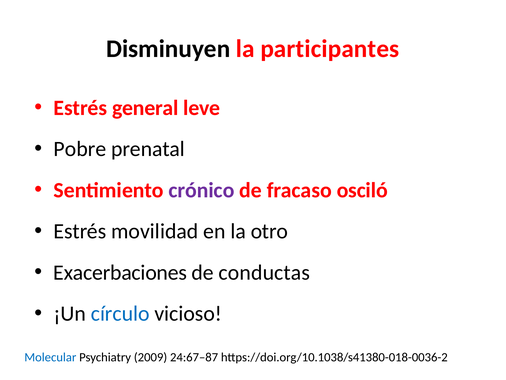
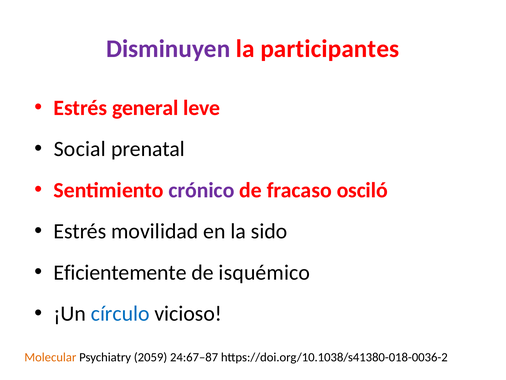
Disminuyen colour: black -> purple
Pobre: Pobre -> Social
otro: otro -> sido
Exacerbaciones: Exacerbaciones -> Eficientemente
conductas: conductas -> isquémico
Molecular colour: blue -> orange
2009: 2009 -> 2059
